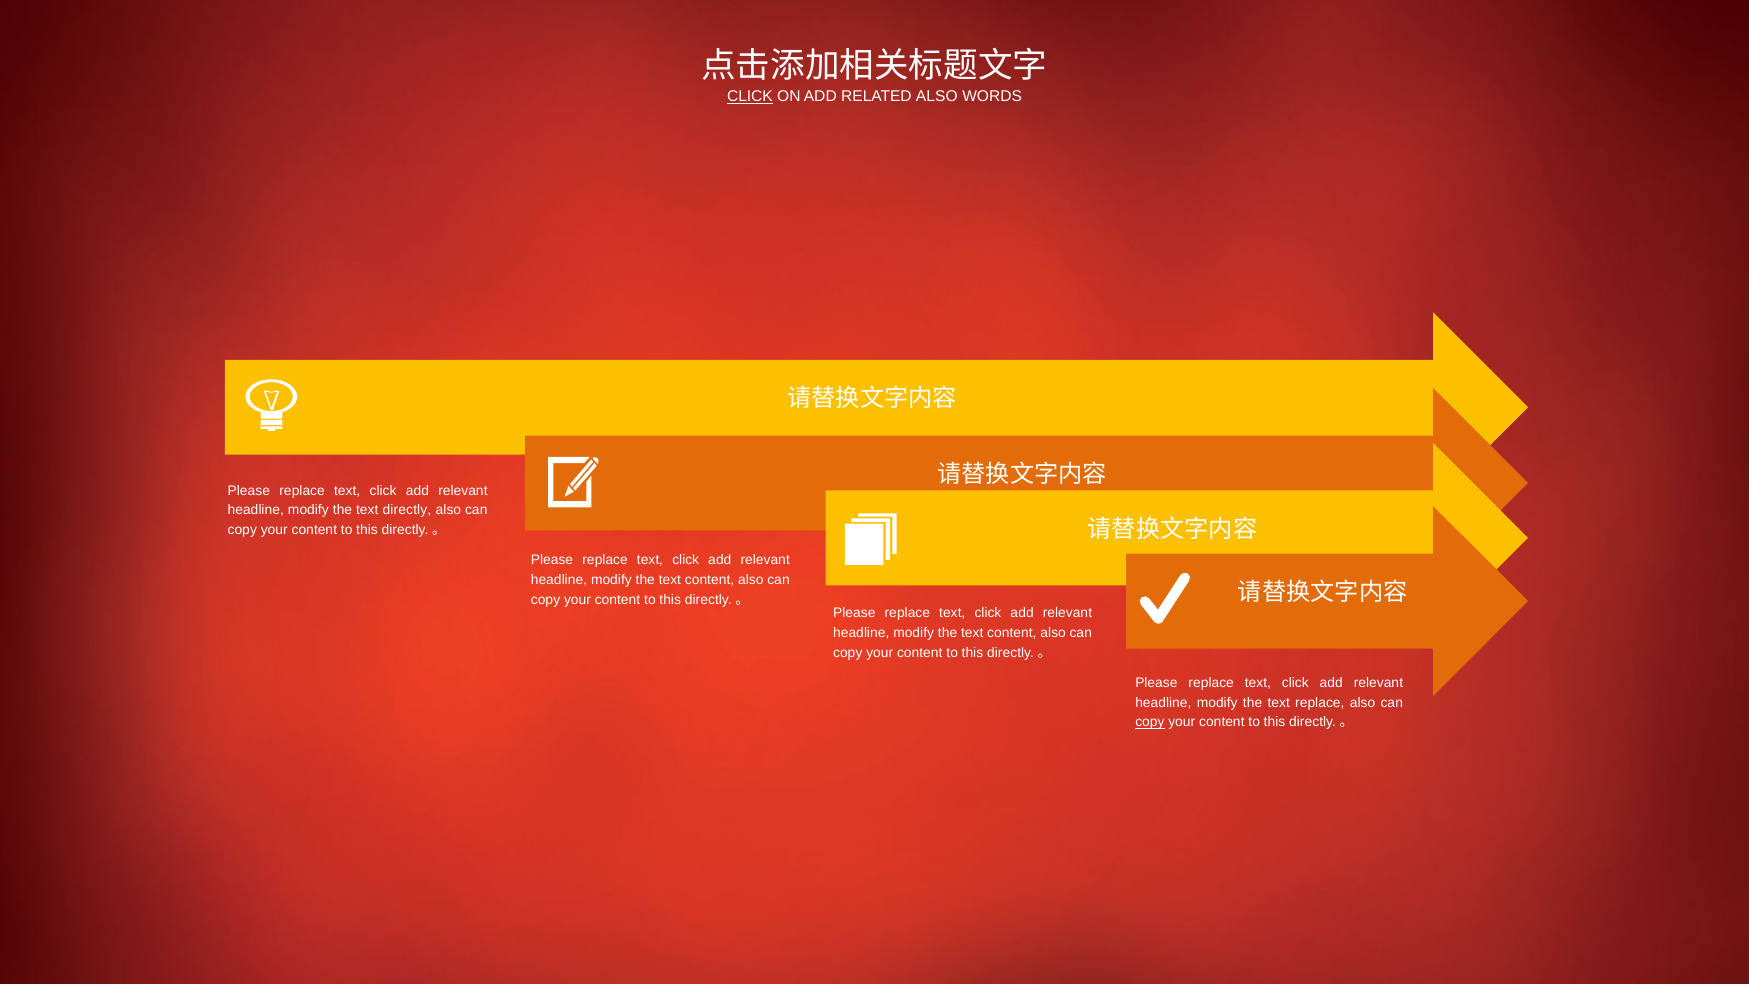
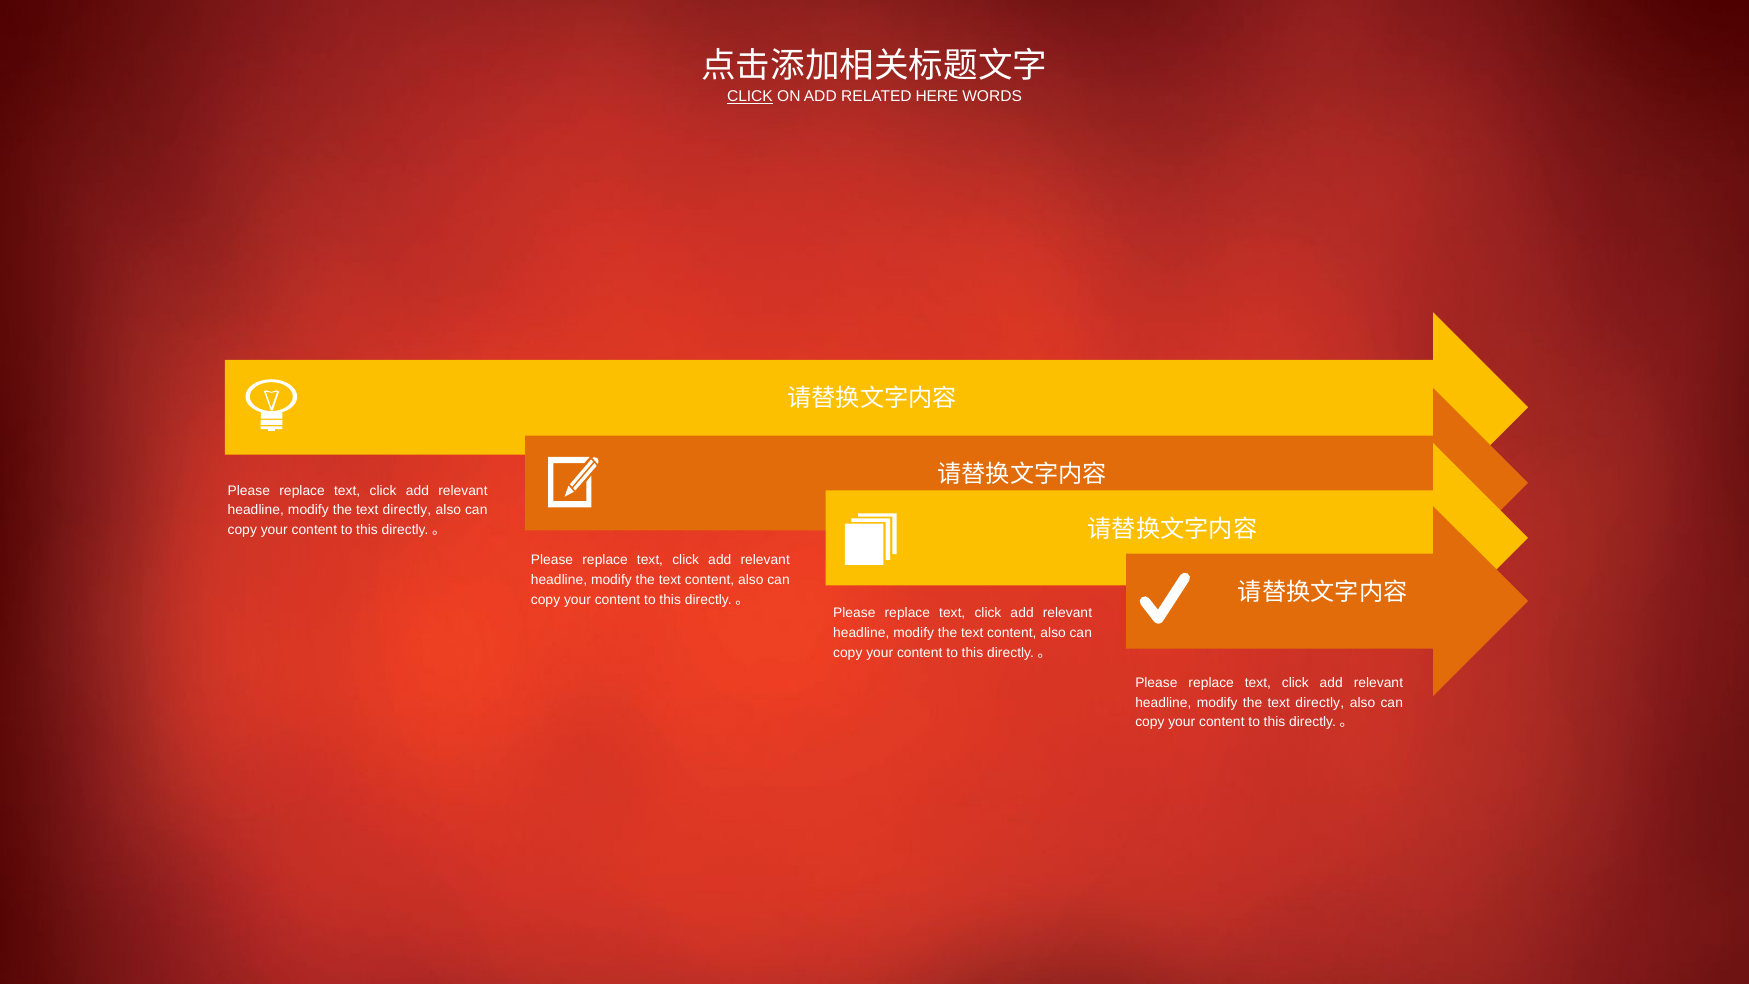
RELATED ALSO: ALSO -> HERE
replace at (1320, 702): replace -> directly
copy at (1150, 722) underline: present -> none
